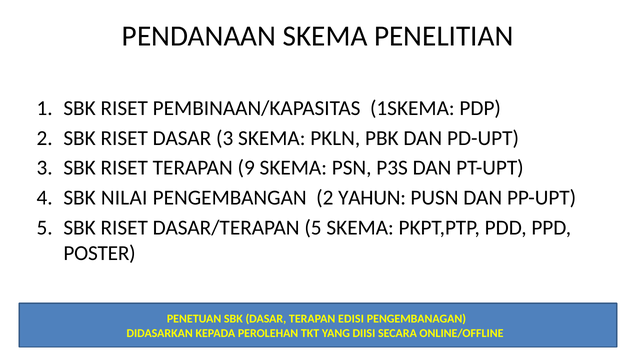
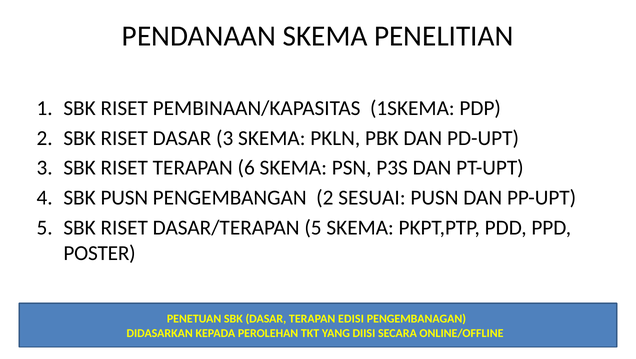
9: 9 -> 6
SBK NILAI: NILAI -> PUSN
YAHUN: YAHUN -> SESUAI
